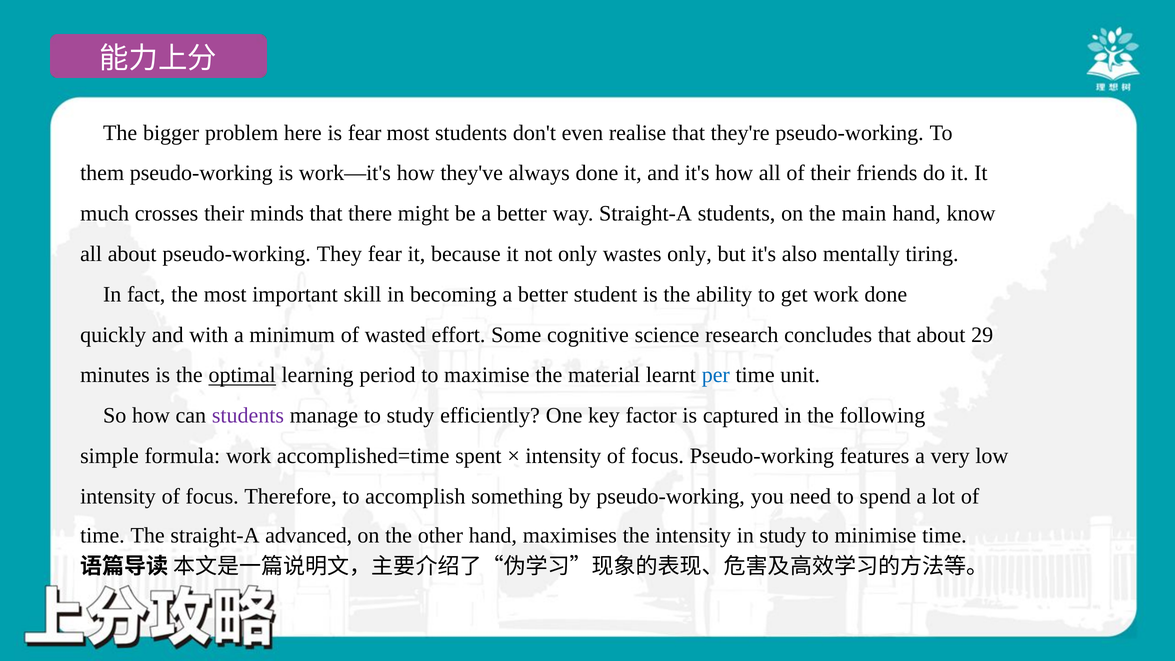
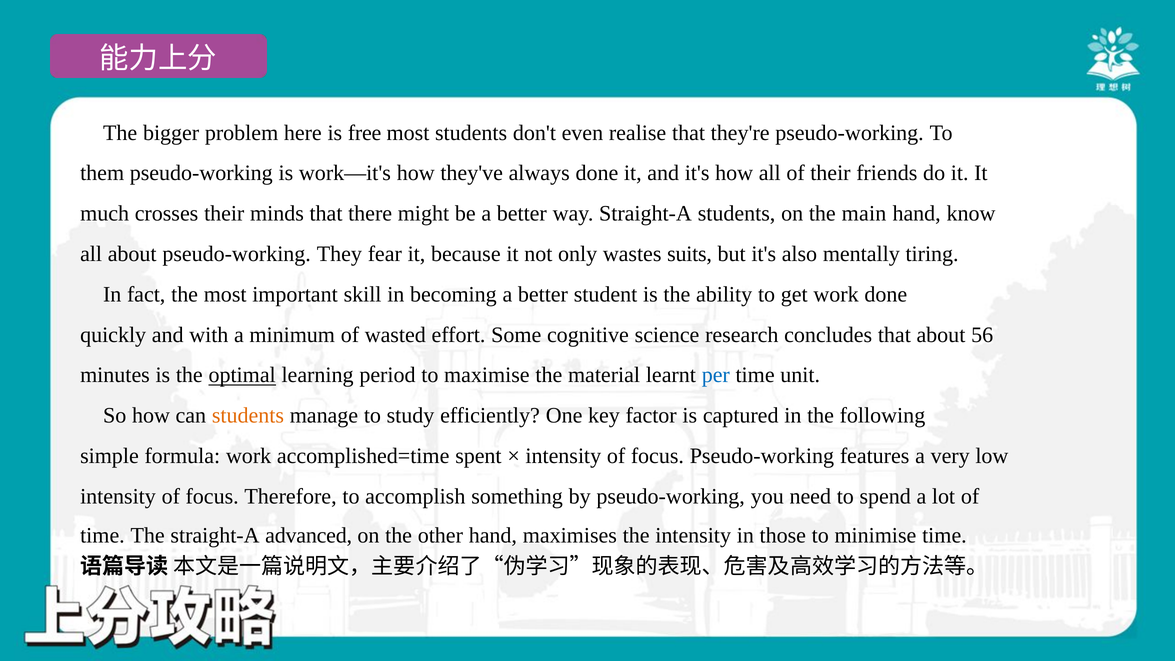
is fear: fear -> free
wastes only: only -> suits
29: 29 -> 56
students at (248, 415) colour: purple -> orange
in study: study -> those
